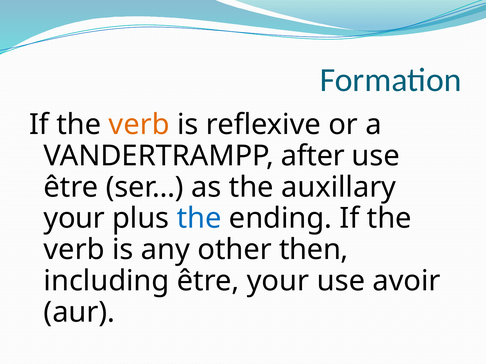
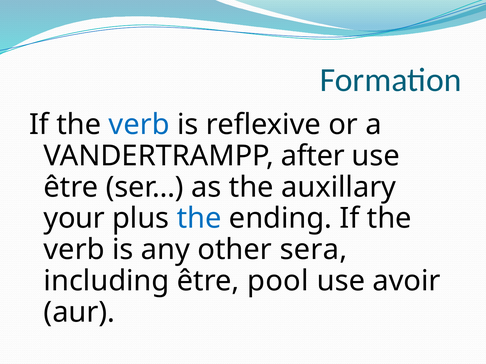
verb at (139, 125) colour: orange -> blue
then: then -> sera
être your: your -> pool
